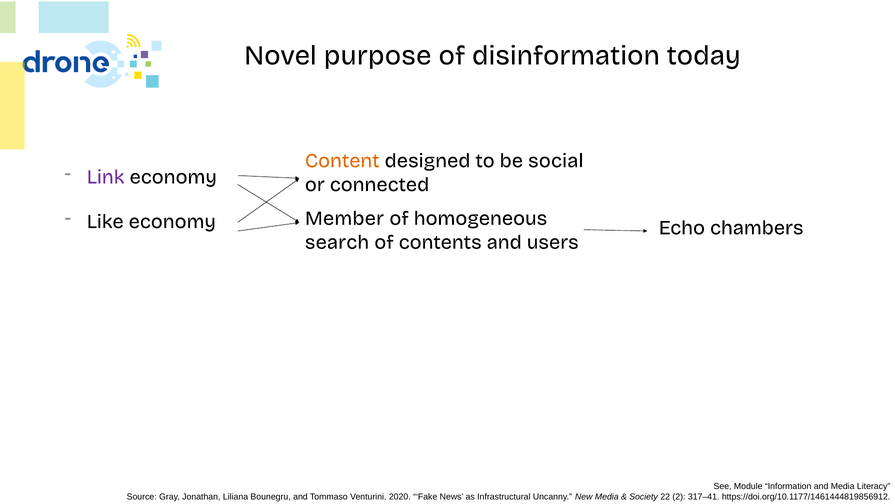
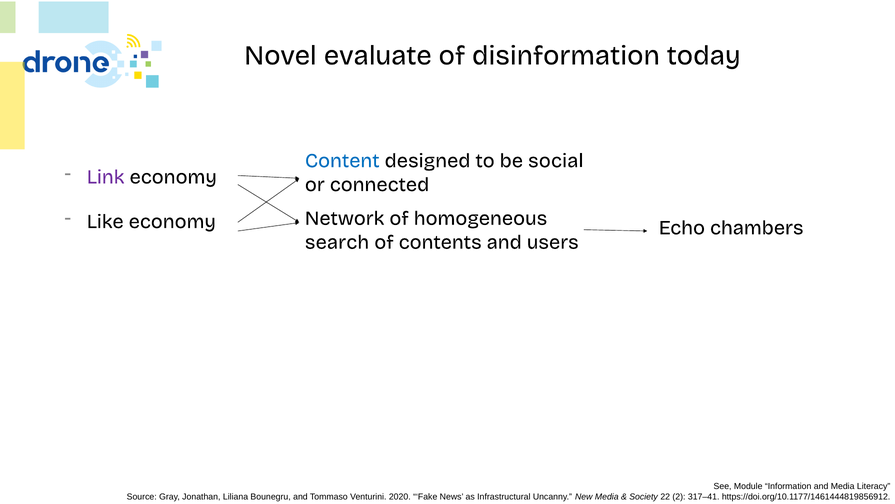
purpose: purpose -> evaluate
Content colour: orange -> blue
Member: Member -> Network
